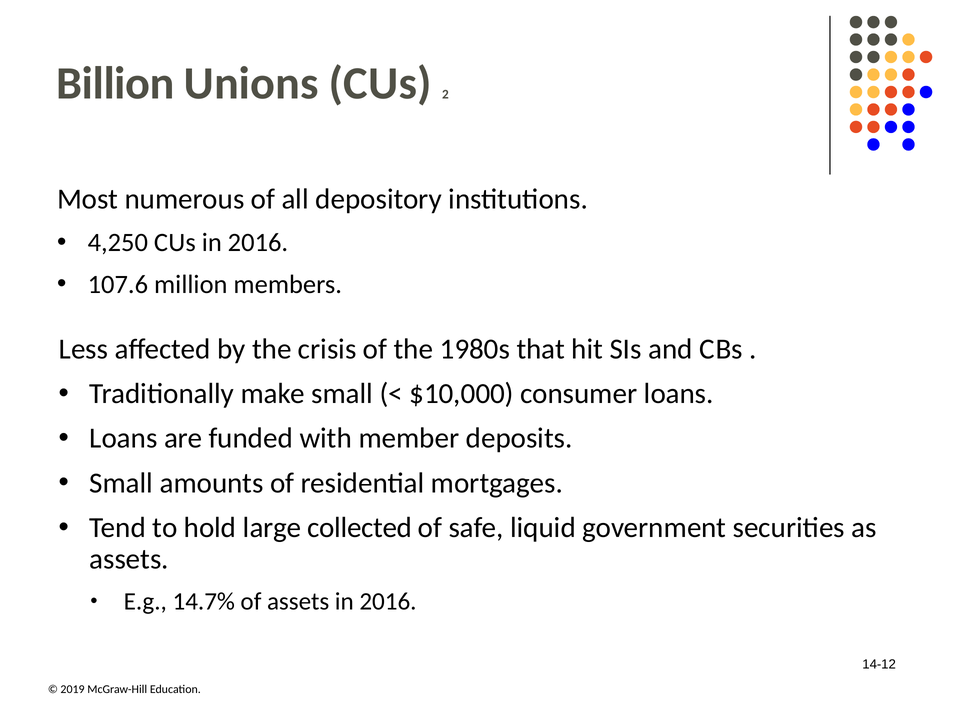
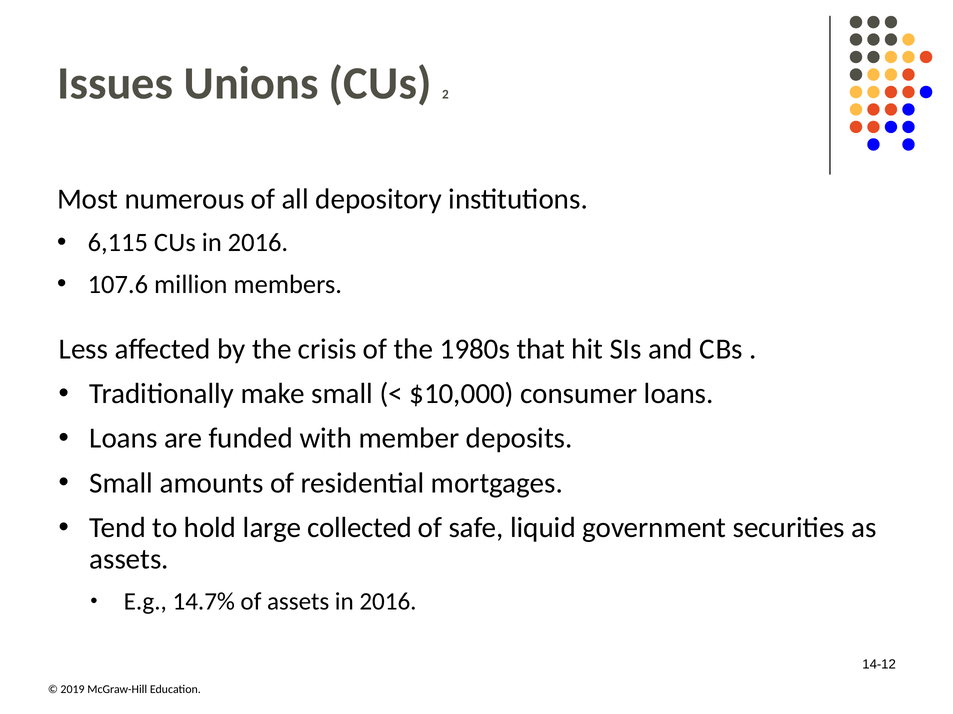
Billion: Billion -> Issues
4,250: 4,250 -> 6,115
